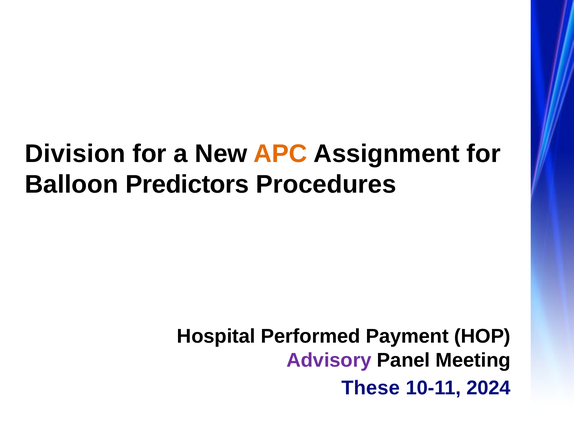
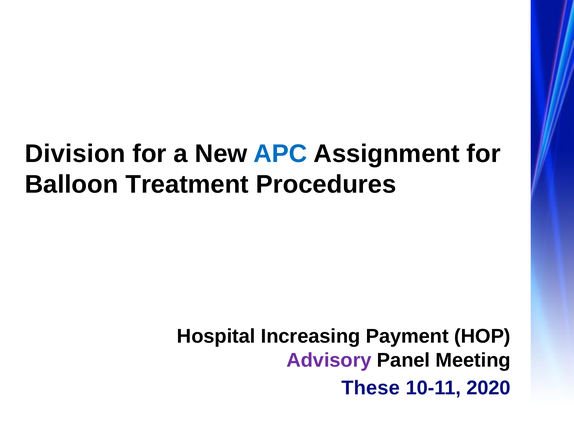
APC colour: orange -> blue
Predictors: Predictors -> Treatment
Performed: Performed -> Increasing
2024: 2024 -> 2020
